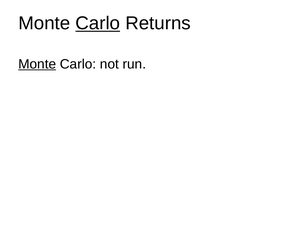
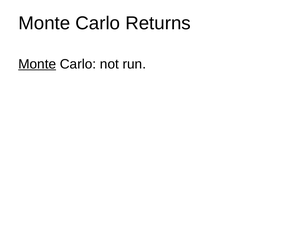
Carlo at (98, 23) underline: present -> none
